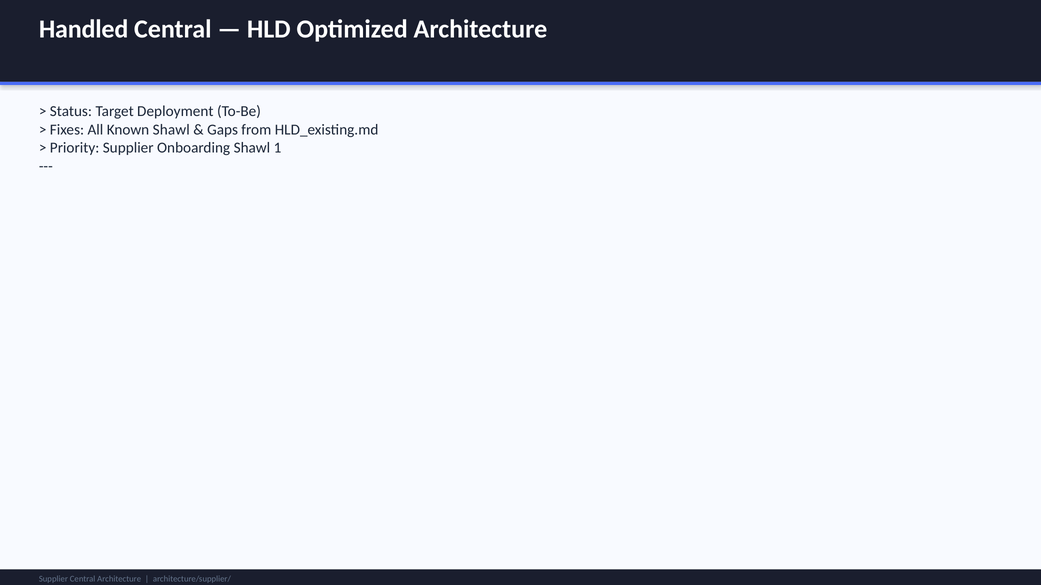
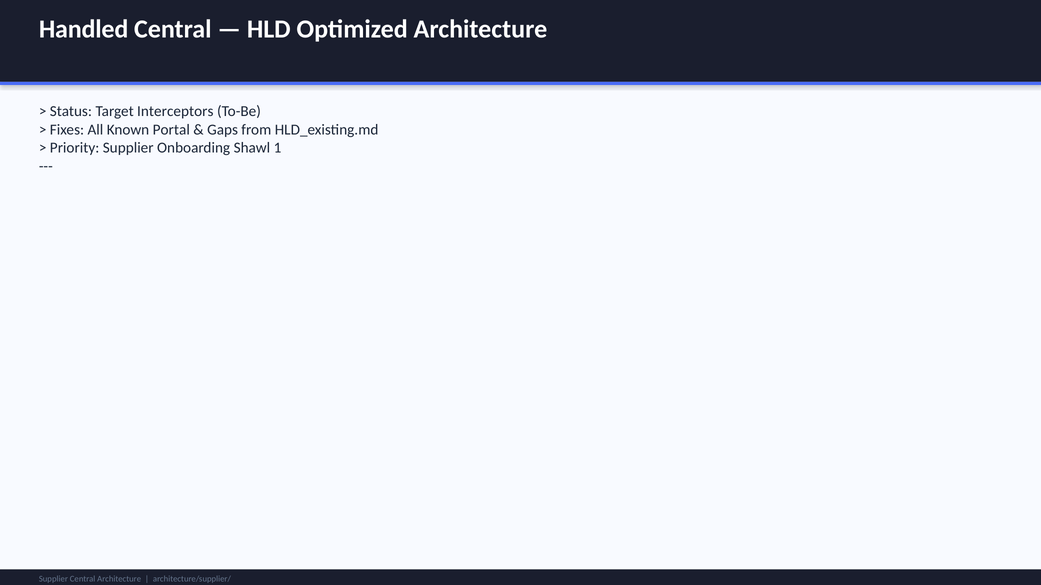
Deployment: Deployment -> Interceptors
Known Shawl: Shawl -> Portal
